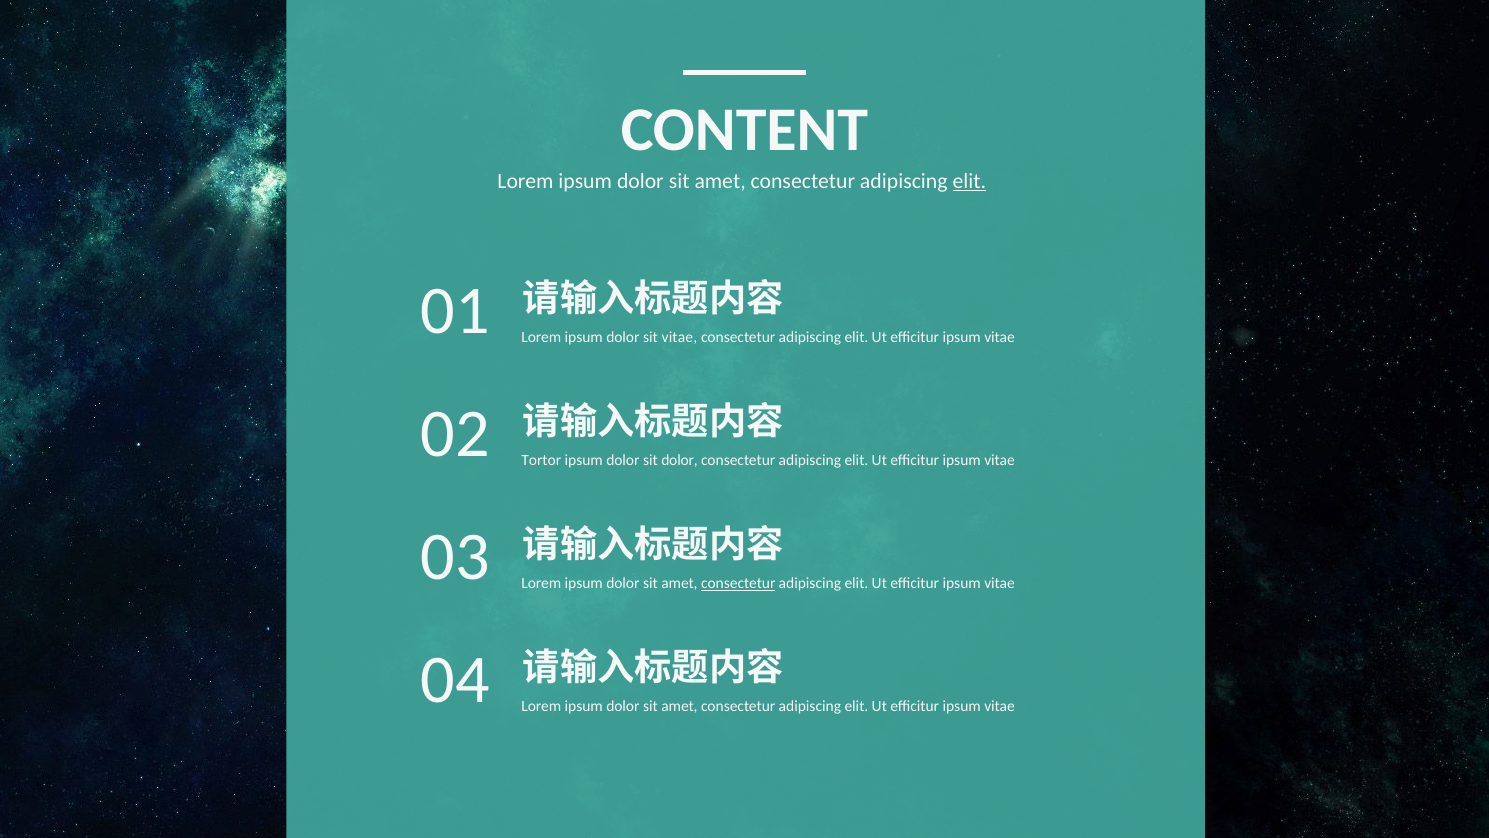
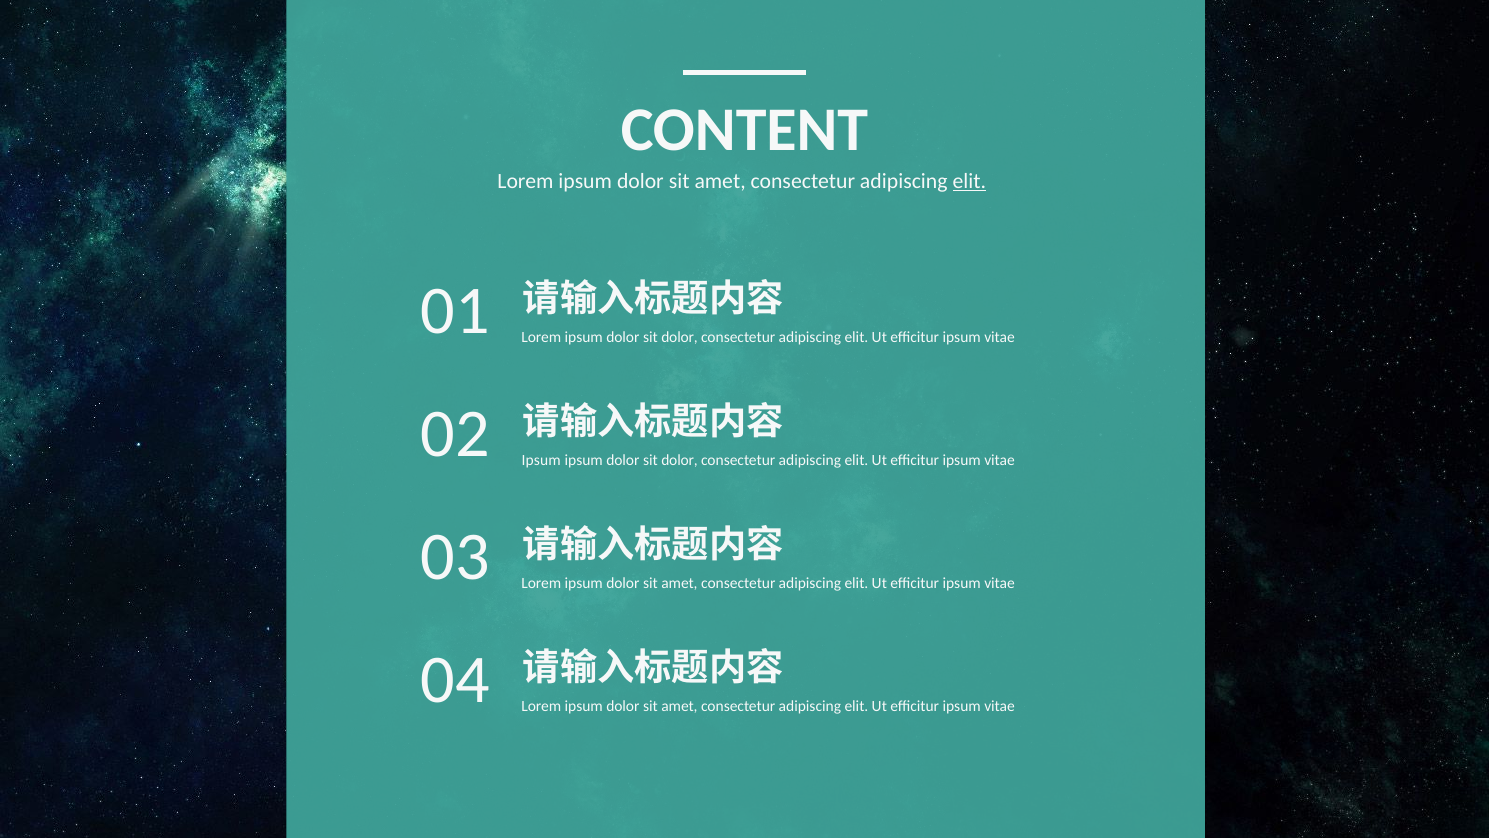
vitae at (679, 337): vitae -> dolor
Tortor at (541, 460): Tortor -> Ipsum
consectetur at (738, 583) underline: present -> none
